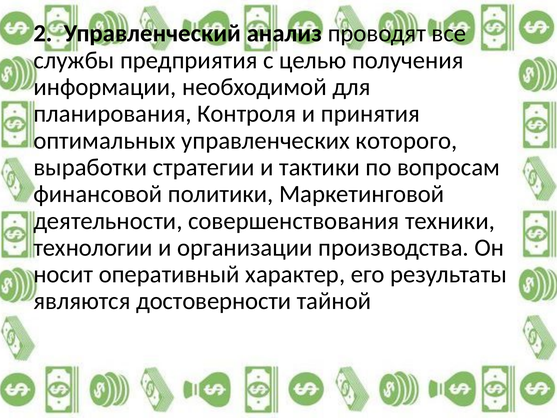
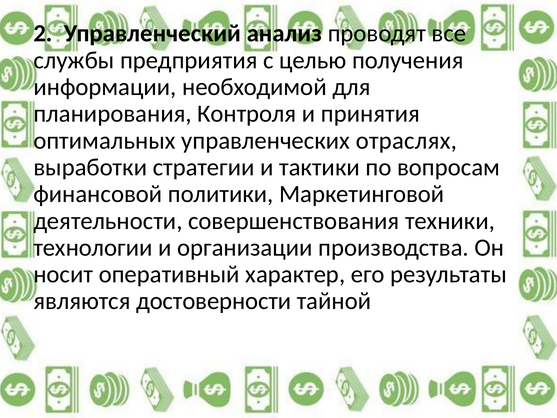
которого: которого -> отраслях
